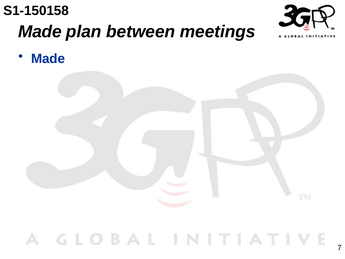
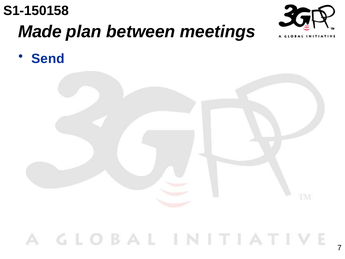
Made at (48, 59): Made -> Send
